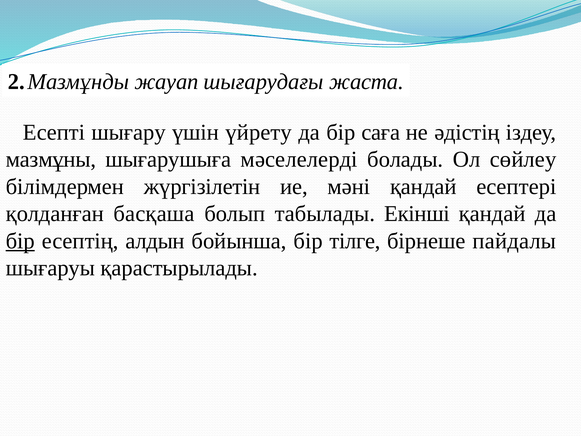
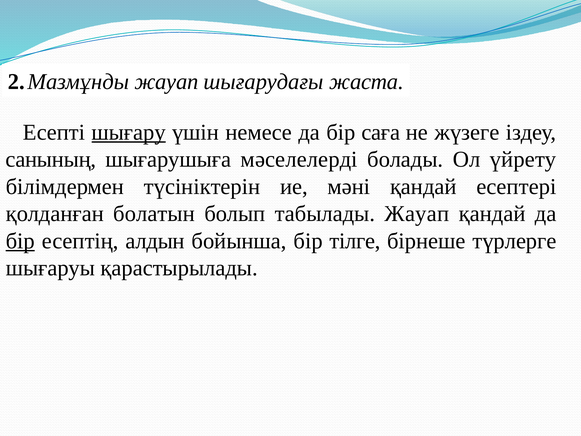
шығару underline: none -> present
үйрету: үйрету -> немесе
әдістің: әдістің -> жүзеге
мазмұны: мазмұны -> санының
сөйлеу: сөйлеу -> үйрету
жүргізілетін: жүргізілетін -> түсініктерін
басқаша: басқаша -> болатын
табылады Екінші: Екінші -> Жауап
пайдалы: пайдалы -> түрлерге
